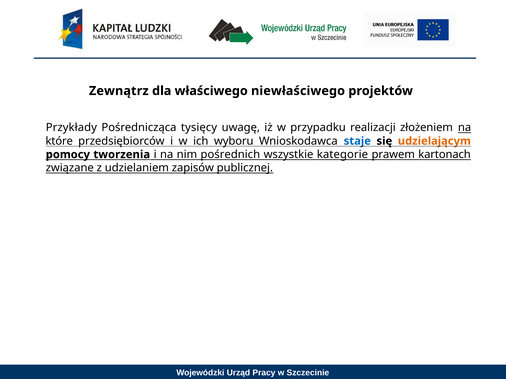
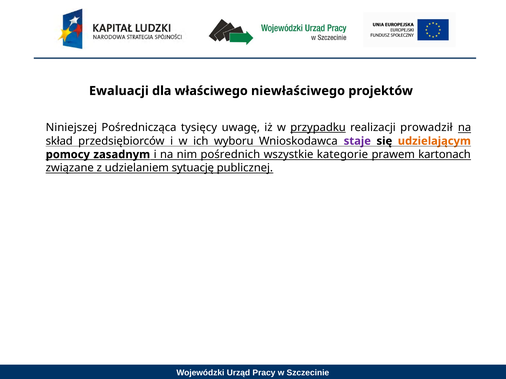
Zewnątrz: Zewnątrz -> Ewaluacji
Przykłady: Przykłady -> Niniejszej
przypadku underline: none -> present
złożeniem: złożeniem -> prowadził
które: które -> skład
staje colour: blue -> purple
tworzenia: tworzenia -> zasadnym
zapisów: zapisów -> sytuację
